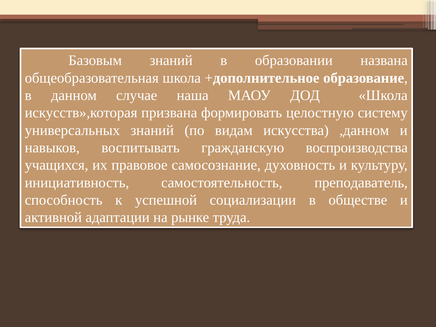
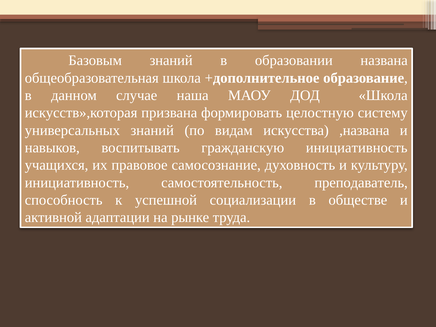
,данном: ,данном -> ,названа
гражданскую воспроизводства: воспроизводства -> инициативность
